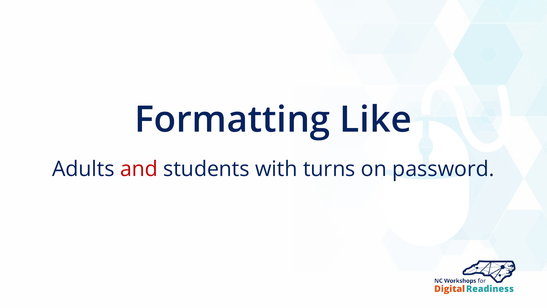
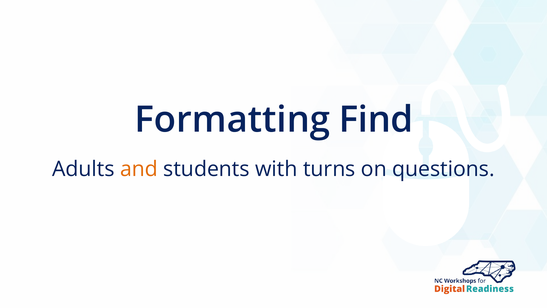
Like: Like -> Find
and colour: red -> orange
password: password -> questions
